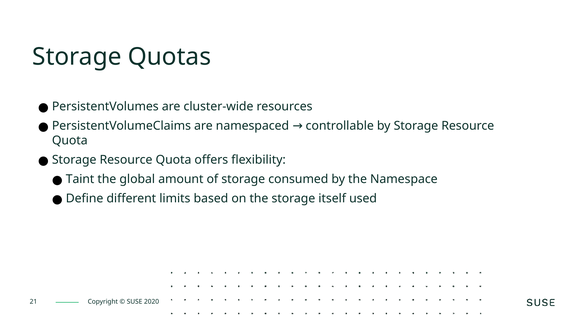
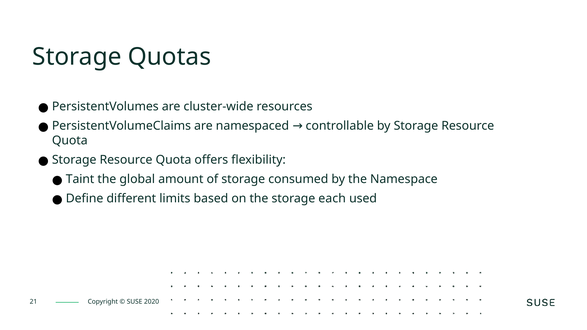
itself: itself -> each
